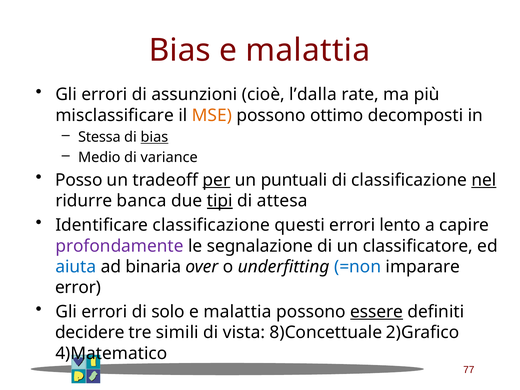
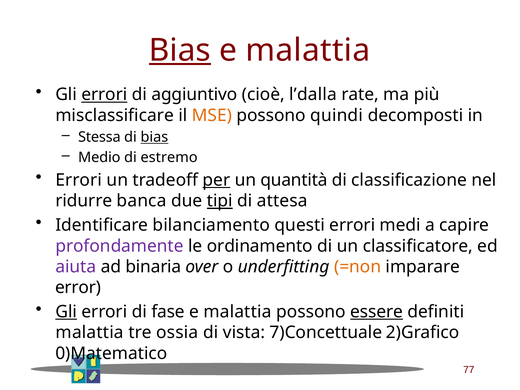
Bias at (180, 50) underline: none -> present
errori at (104, 95) underline: none -> present
assunzioni: assunzioni -> aggiuntivo
ottimo: ottimo -> quindi
variance: variance -> estremo
Posso at (79, 180): Posso -> Errori
puntuali: puntuali -> quantità
nel underline: present -> none
Identificare classificazione: classificazione -> bilanciamento
lento: lento -> medi
segnalazione: segnalazione -> ordinamento
aiuta colour: blue -> purple
=non colour: blue -> orange
Gli at (66, 312) underline: none -> present
solo: solo -> fase
decidere at (90, 333): decidere -> malattia
simili: simili -> ossia
8)Concettuale: 8)Concettuale -> 7)Concettuale
4)Matematico: 4)Matematico -> 0)Matematico
